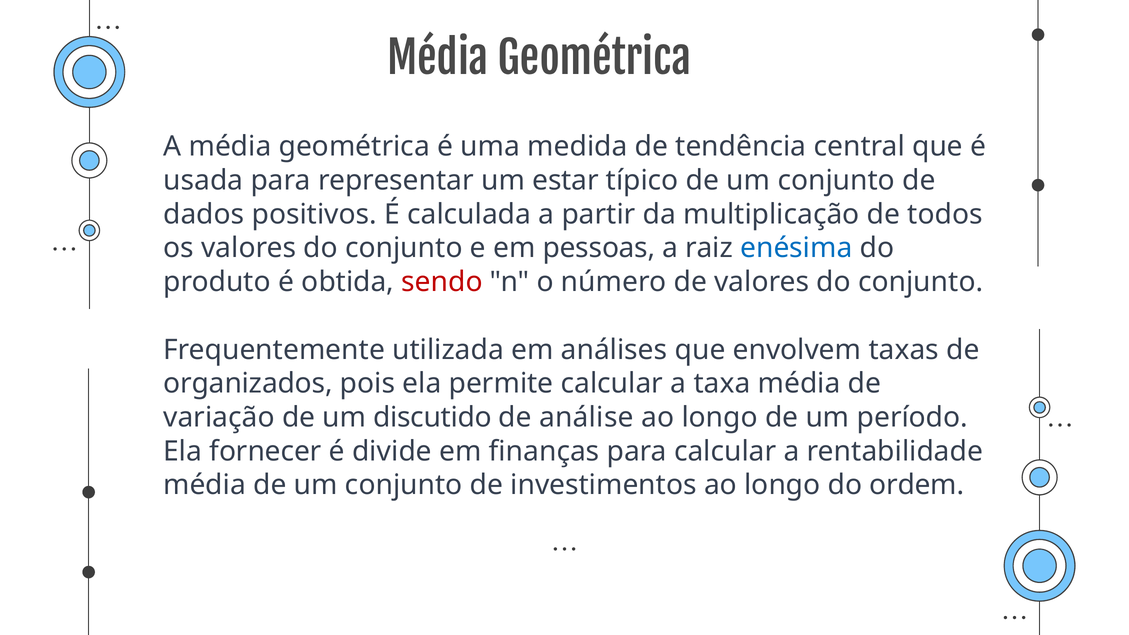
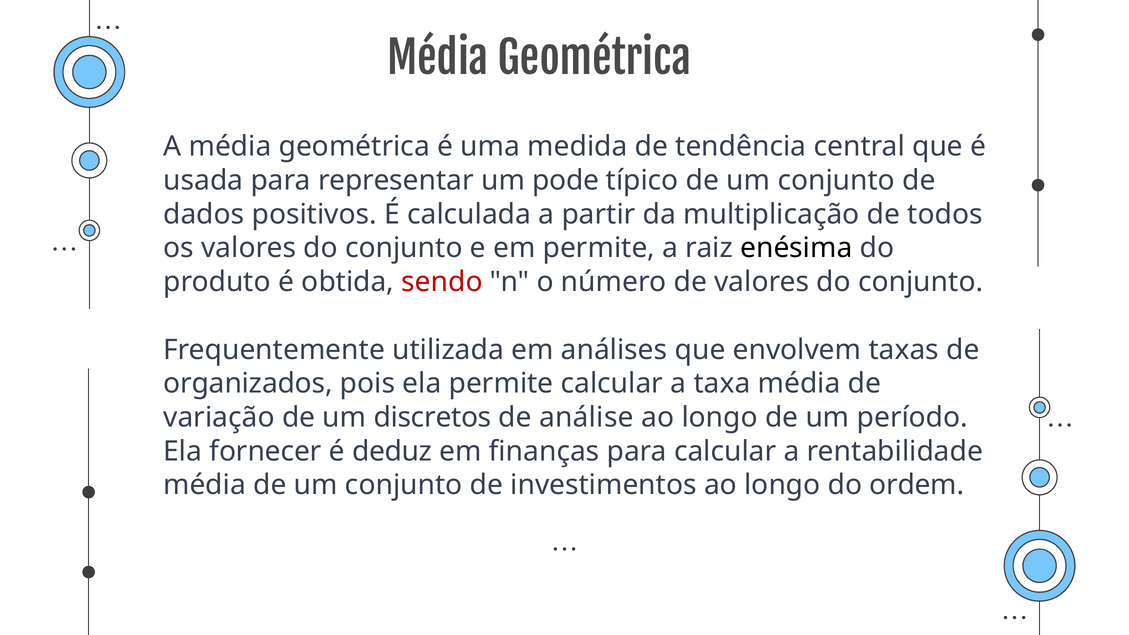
estar: estar -> pode
em pessoas: pessoas -> permite
enésima colour: blue -> black
discutido: discutido -> discretos
divide: divide -> deduz
